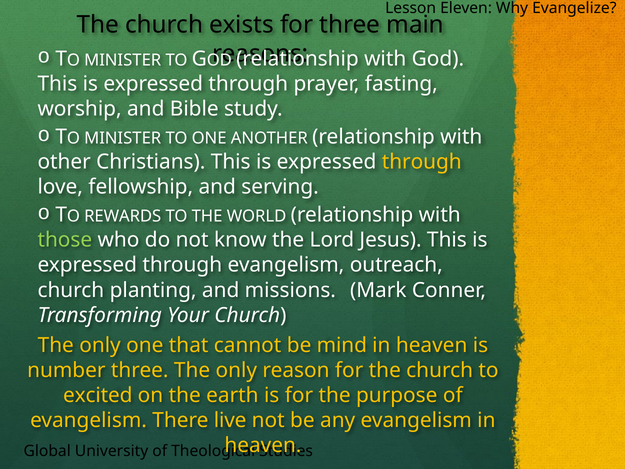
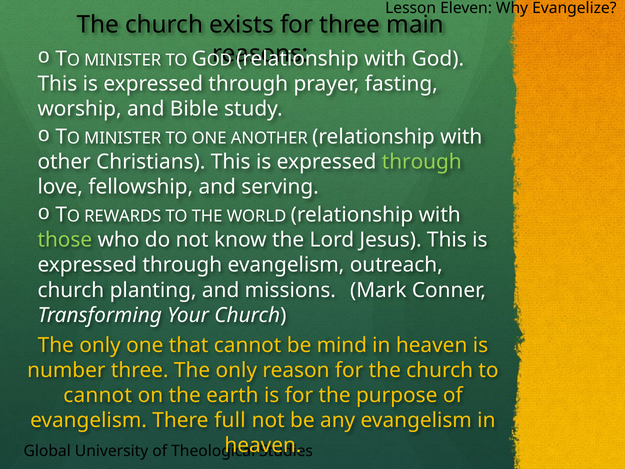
through at (422, 162) colour: yellow -> light green
excited at (98, 395): excited -> cannot
live: live -> full
